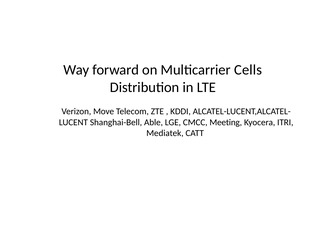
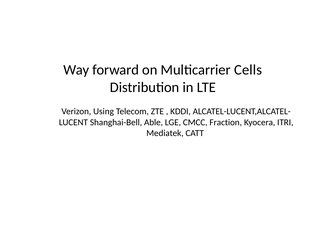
Move: Move -> Using
Meeting: Meeting -> Fraction
